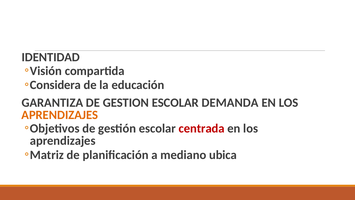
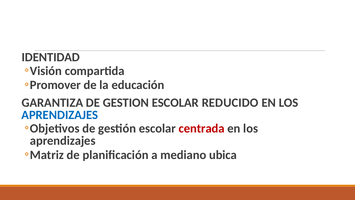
Considera: Considera -> Promover
DEMANDA: DEMANDA -> REDUCIDO
APRENDIZAJES at (60, 115) colour: orange -> blue
